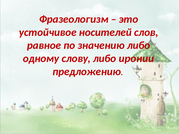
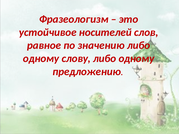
слову либо иронии: иронии -> одному
